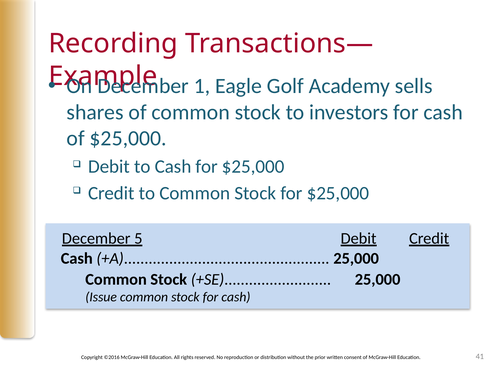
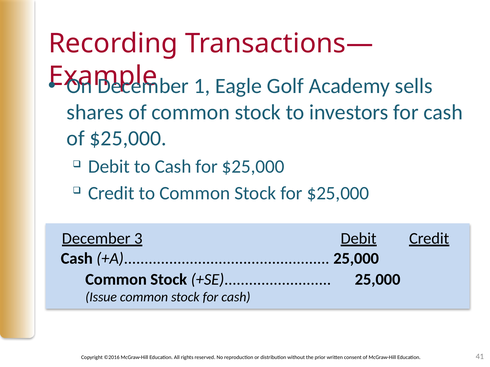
5: 5 -> 3
